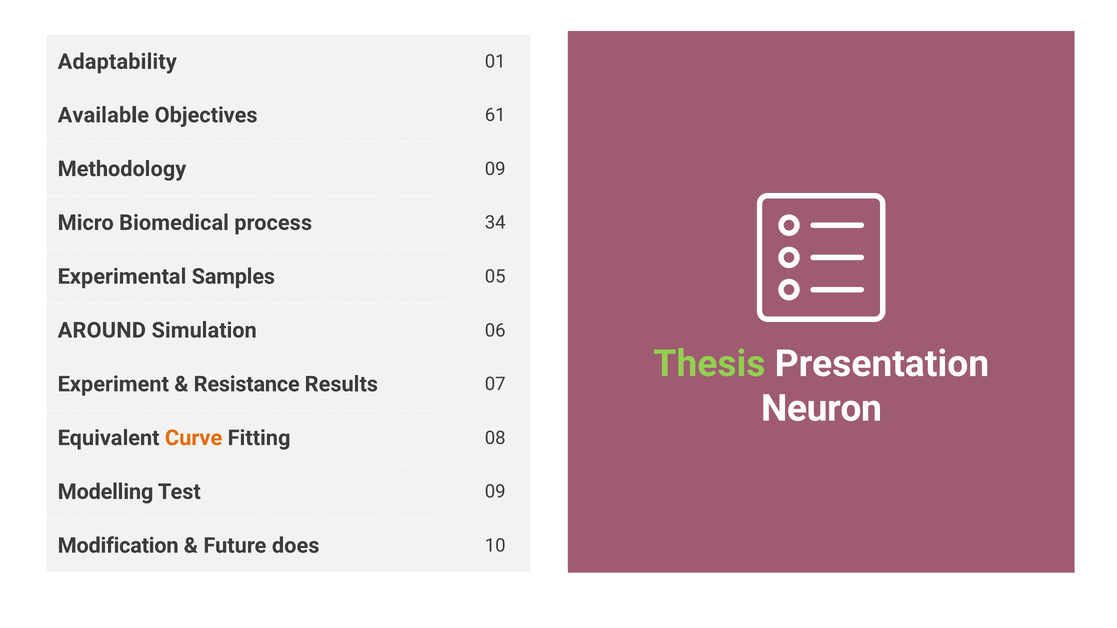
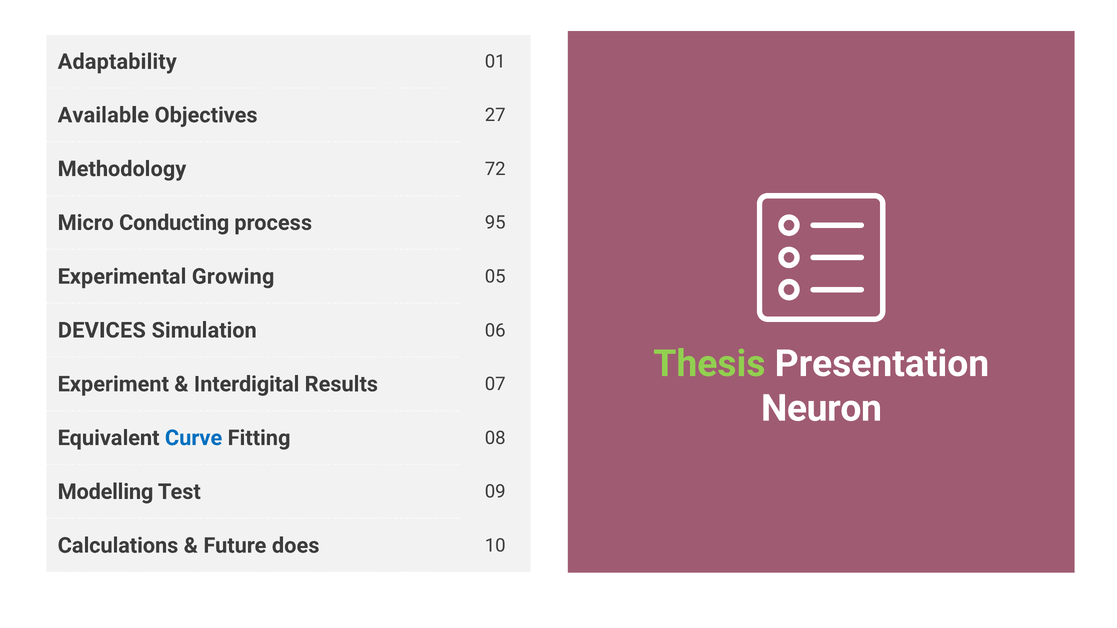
61: 61 -> 27
Methodology 09: 09 -> 72
Biomedical: Biomedical -> Conducting
34: 34 -> 95
Samples: Samples -> Growing
AROUND: AROUND -> DEVICES
Resistance: Resistance -> Interdigital
Curve colour: orange -> blue
Modification: Modification -> Calculations
